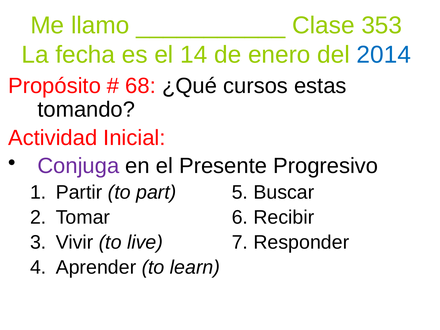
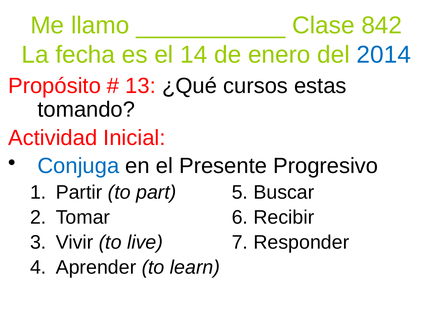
353: 353 -> 842
68: 68 -> 13
Conjuga colour: purple -> blue
